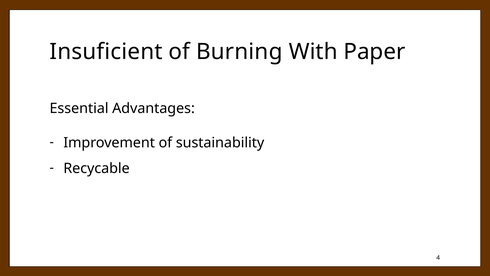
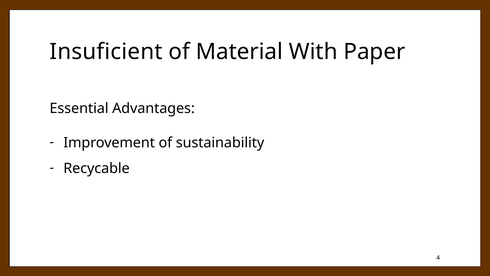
Burning: Burning -> Material
